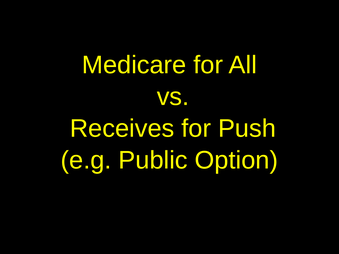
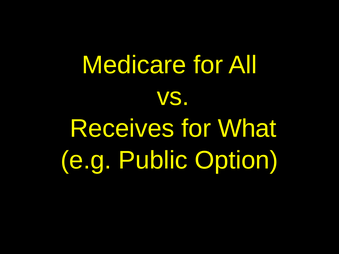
Push: Push -> What
